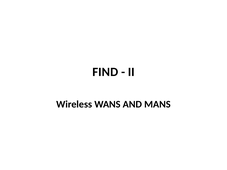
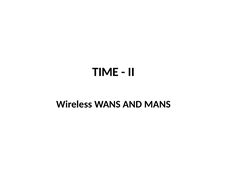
FIND: FIND -> TIME
